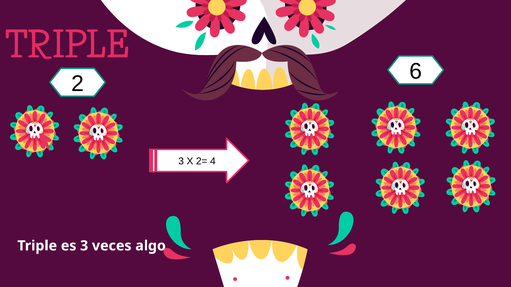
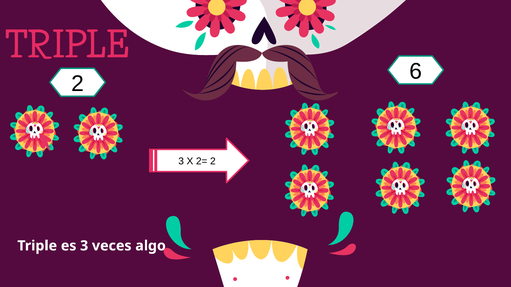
2= 4: 4 -> 2
